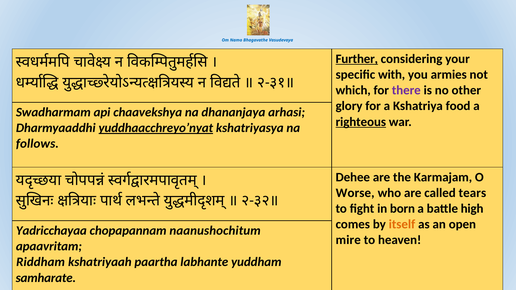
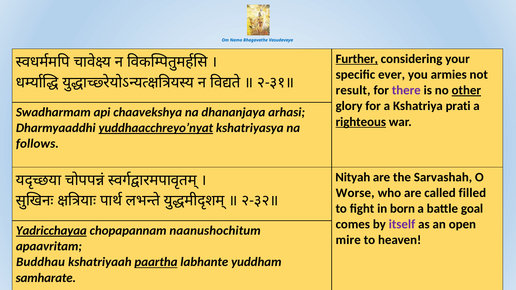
with: with -> ever
which: which -> result
other underline: none -> present
food: food -> prati
Dehee: Dehee -> Nityah
Karmajam: Karmajam -> Sarvashah
tears: tears -> filled
high: high -> goal
itself colour: orange -> purple
Yadricchayaa underline: none -> present
Riddham: Riddham -> Buddhau
paartha underline: none -> present
